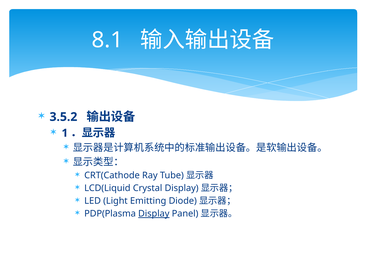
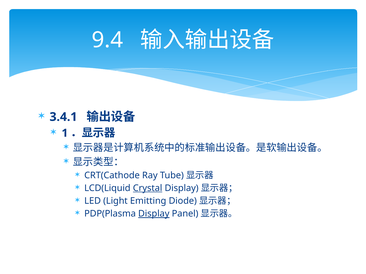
8.1: 8.1 -> 9.4
3.5.2: 3.5.2 -> 3.4.1
Crystal underline: none -> present
